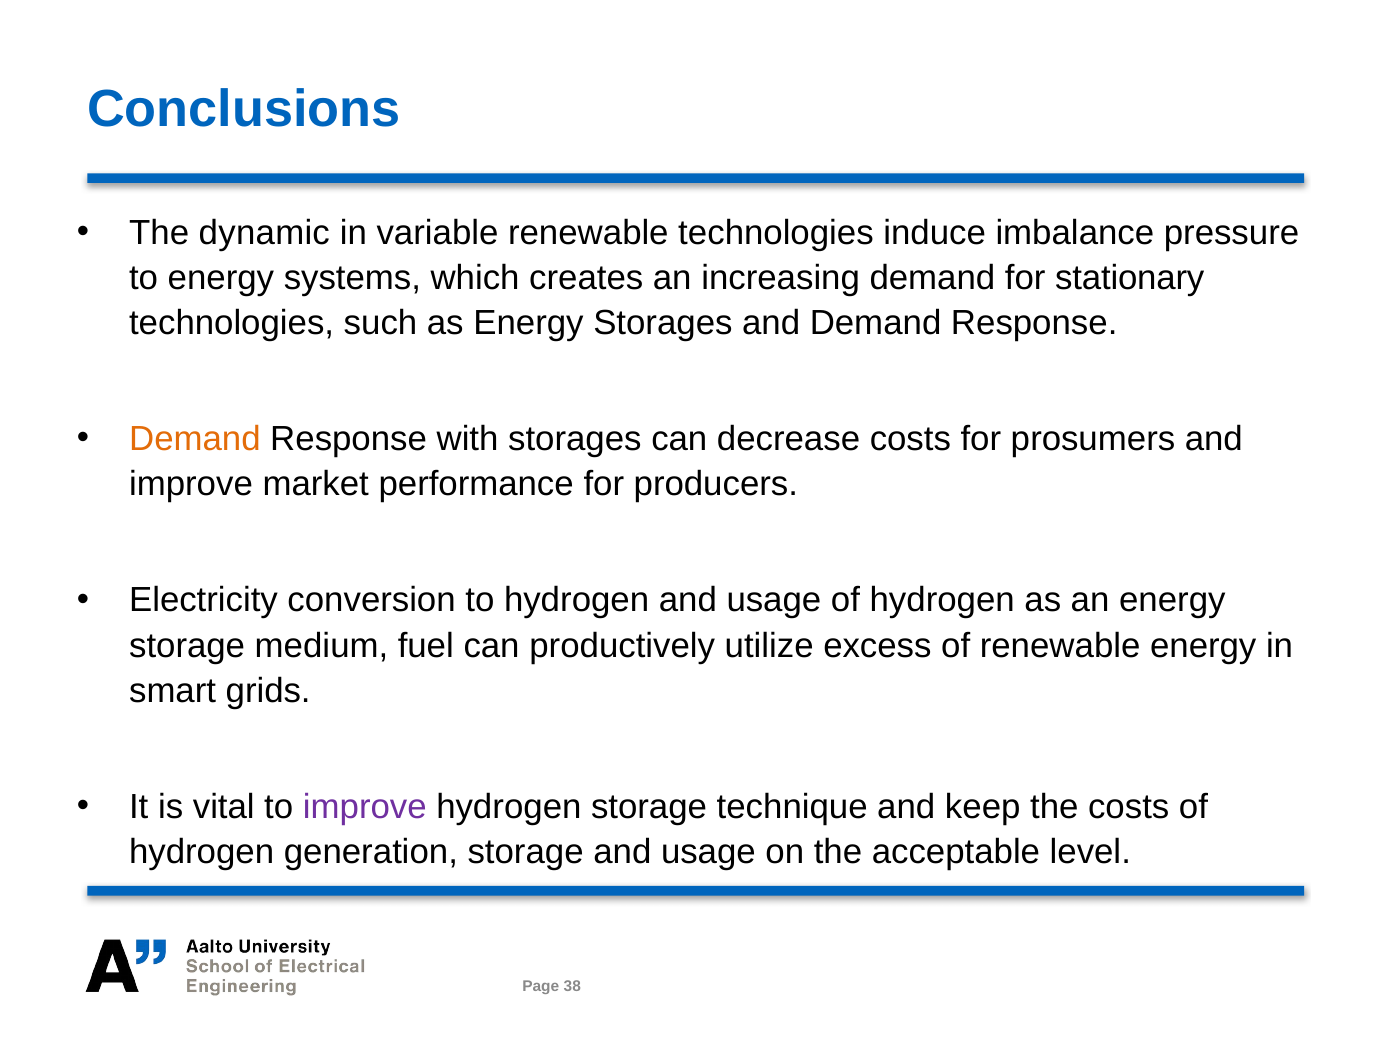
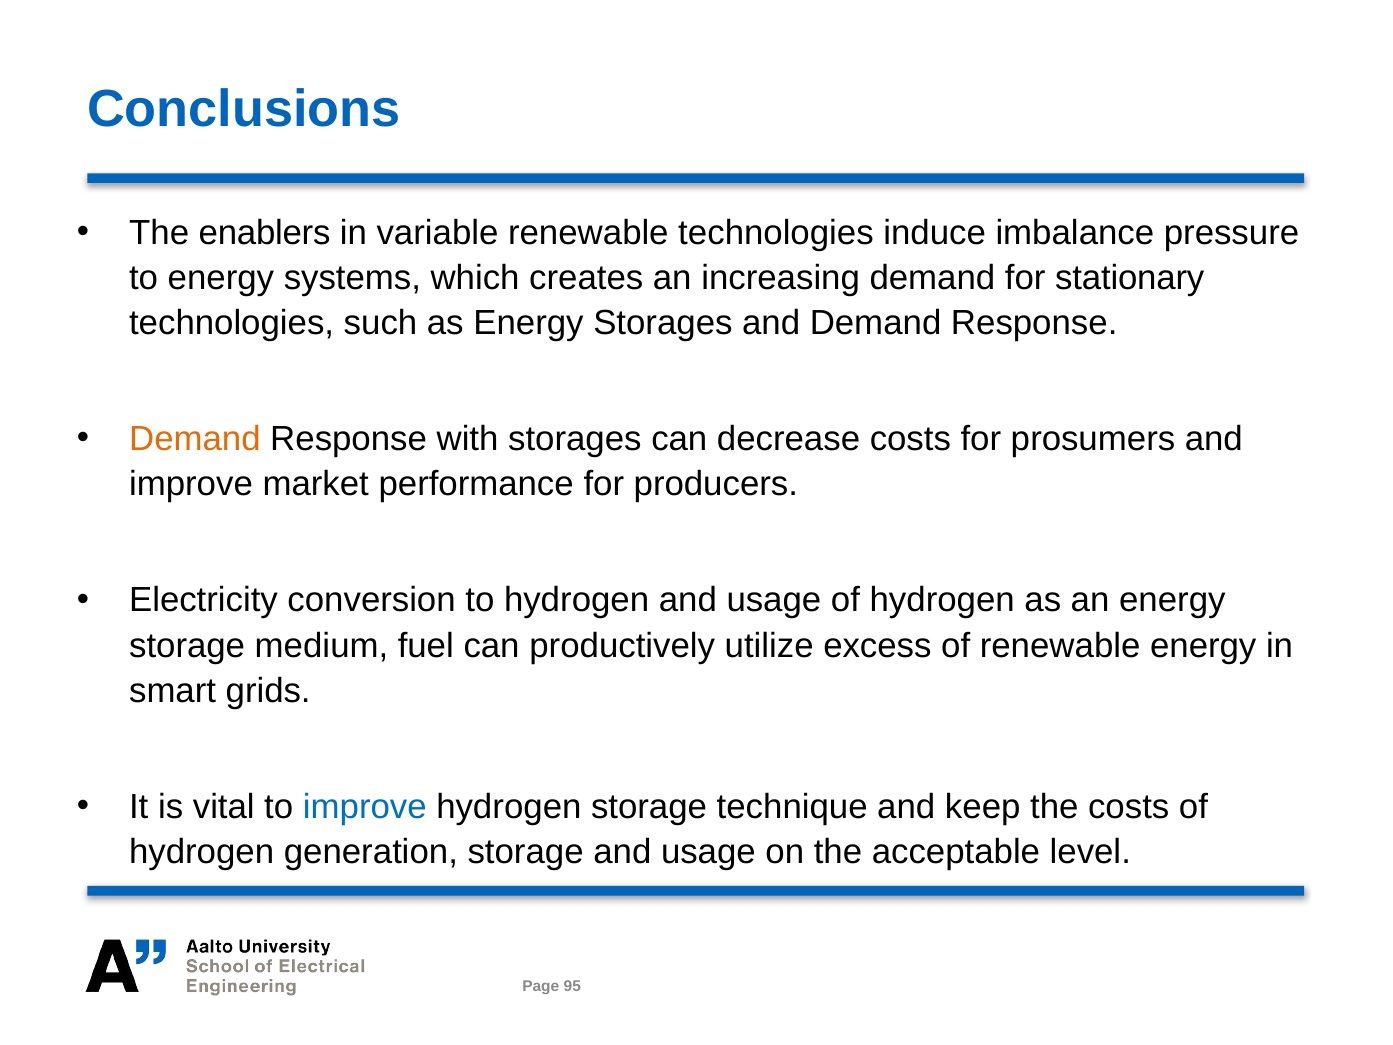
dynamic: dynamic -> enablers
improve at (365, 807) colour: purple -> blue
38: 38 -> 95
